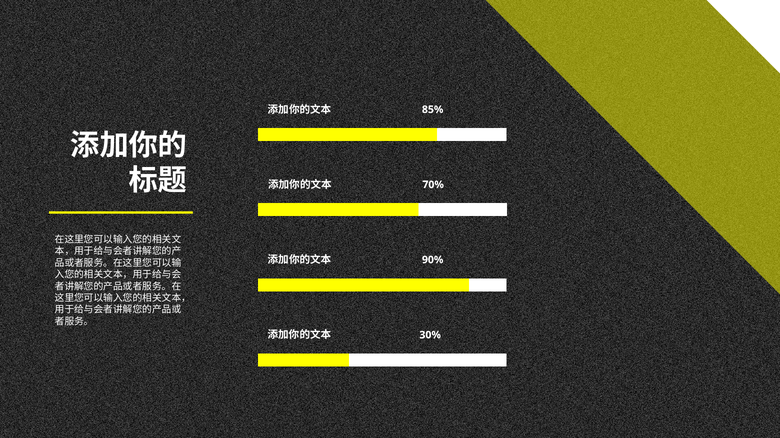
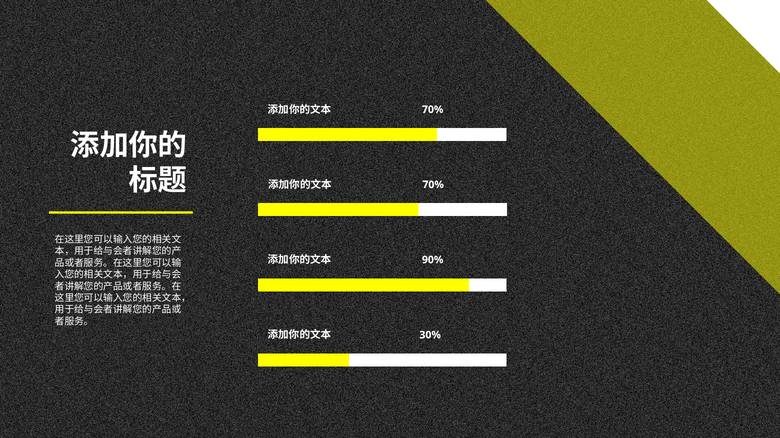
85% at (433, 110): 85% -> 70%
